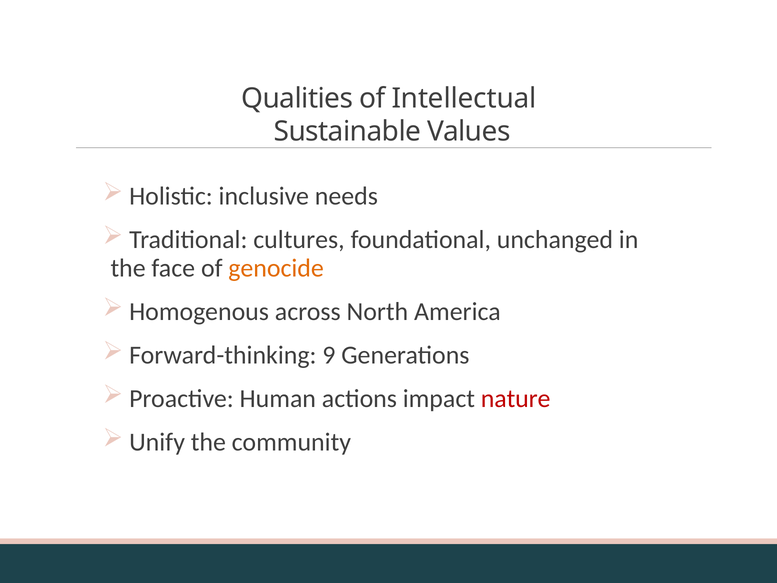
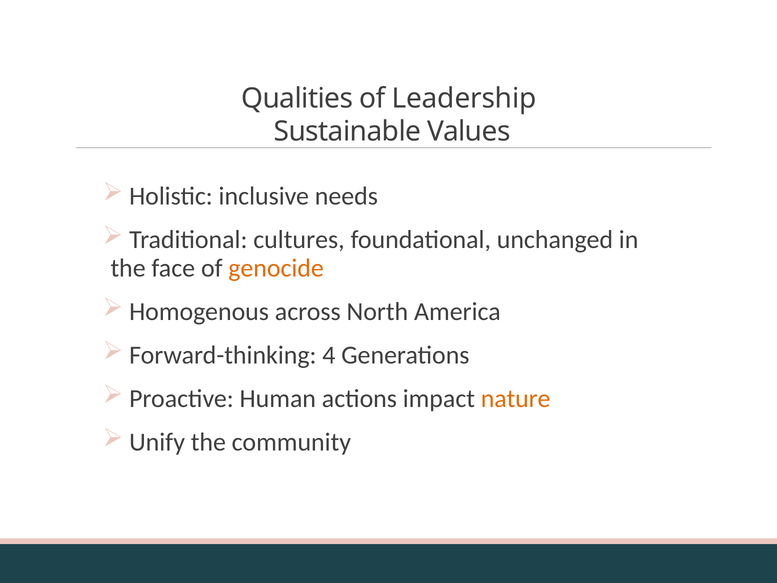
Intellectual: Intellectual -> Leadership
9: 9 -> 4
nature colour: red -> orange
